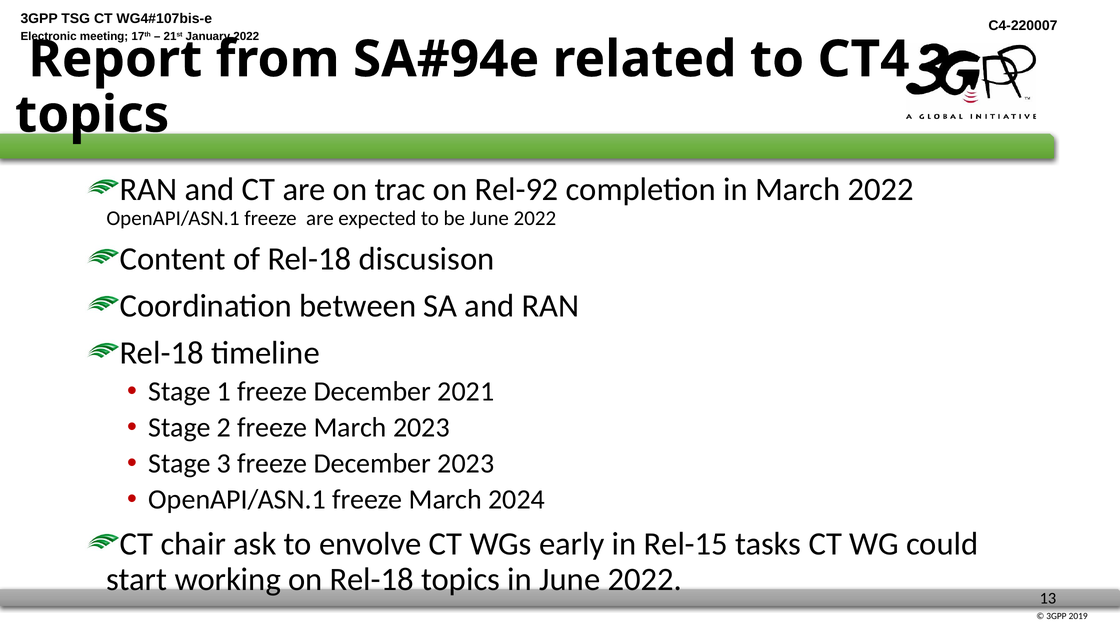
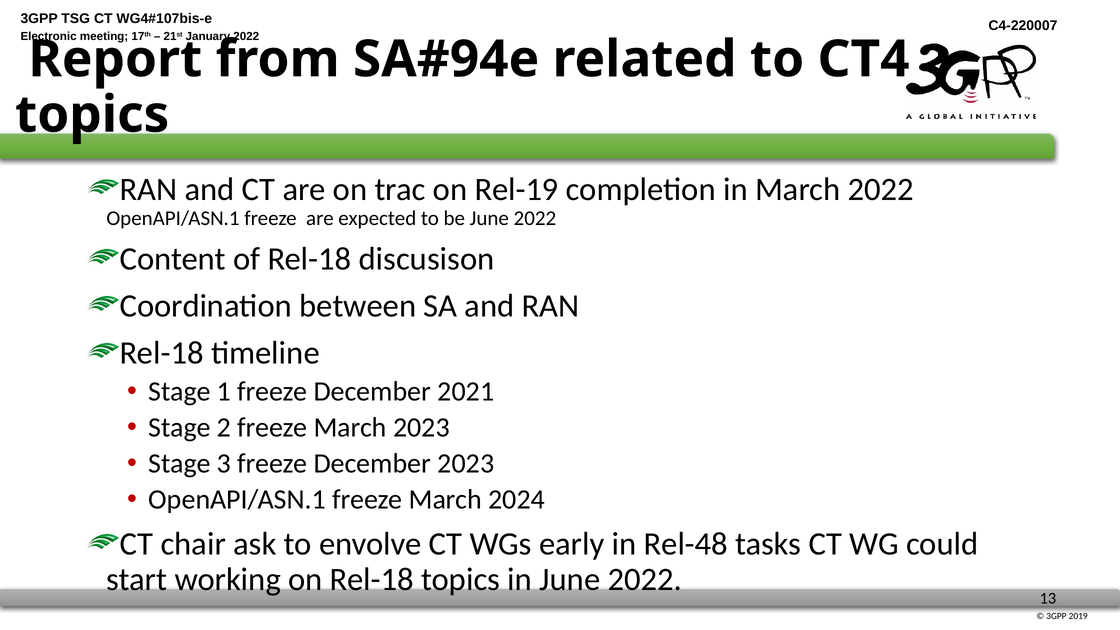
Rel-92: Rel-92 -> Rel-19
Rel-15: Rel-15 -> Rel-48
